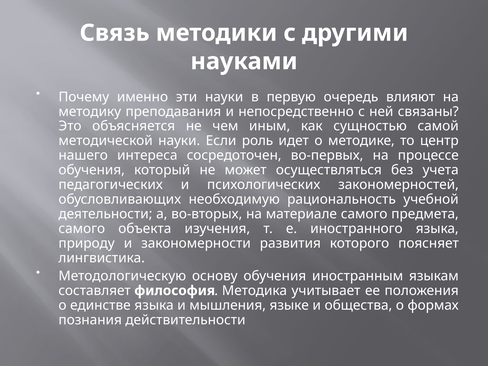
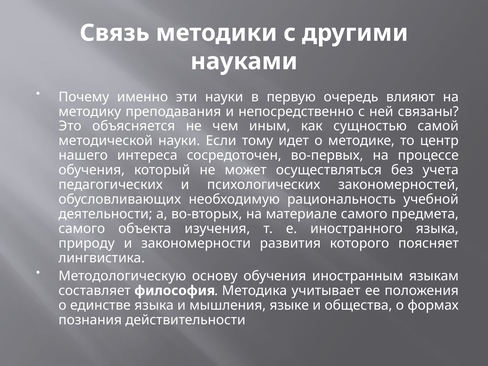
роль: роль -> тому
